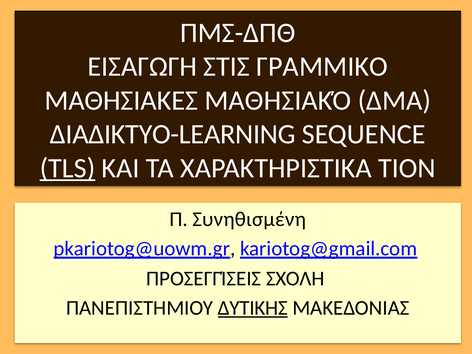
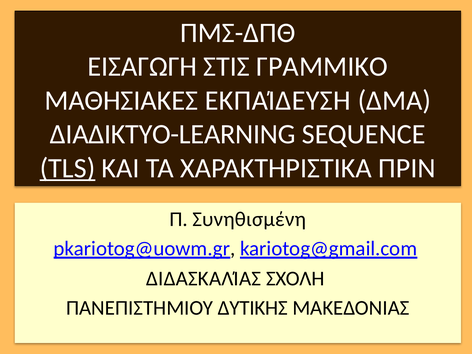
ΜΑΘΗΣΙΑΚΌ: ΜΑΘΗΣΙΑΚΌ -> ΕΚΠΑΊΔΕΥΣΗ
TION: TION -> ΠΡΙΝ
ΠΡΟΣΕΓΓΊΣΕΙΣ: ΠΡΟΣΕΓΓΊΣΕΙΣ -> ΔΙΔΑΣΚΑΛΊΑΣ
ΔΥΤΙΚΗΣ underline: present -> none
